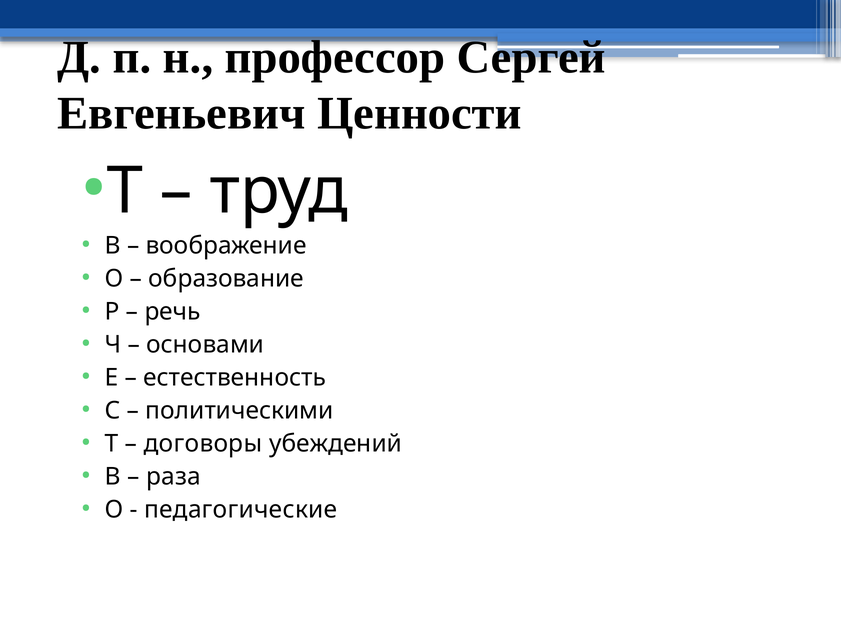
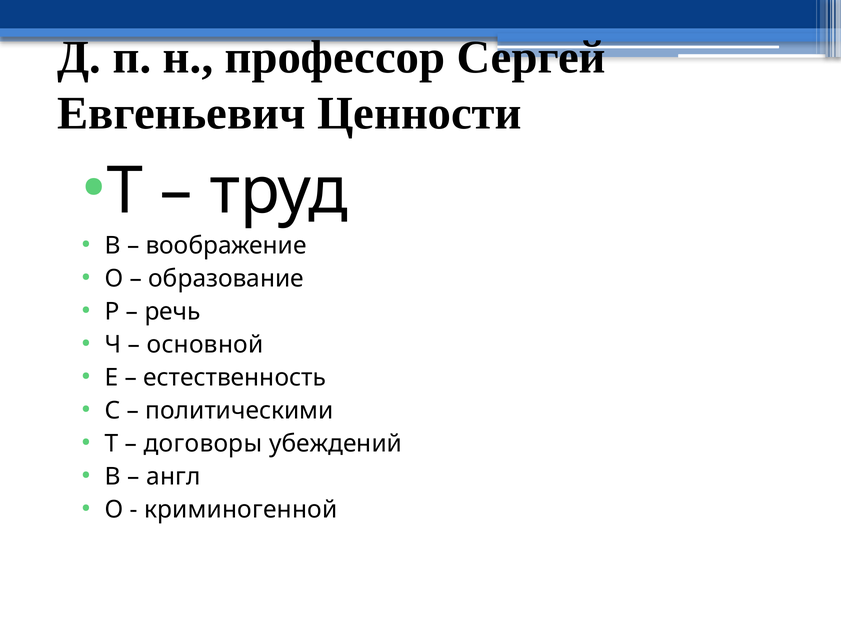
основами: основами -> основной
раза: раза -> англ
педагогические: педагогические -> криминогенной
